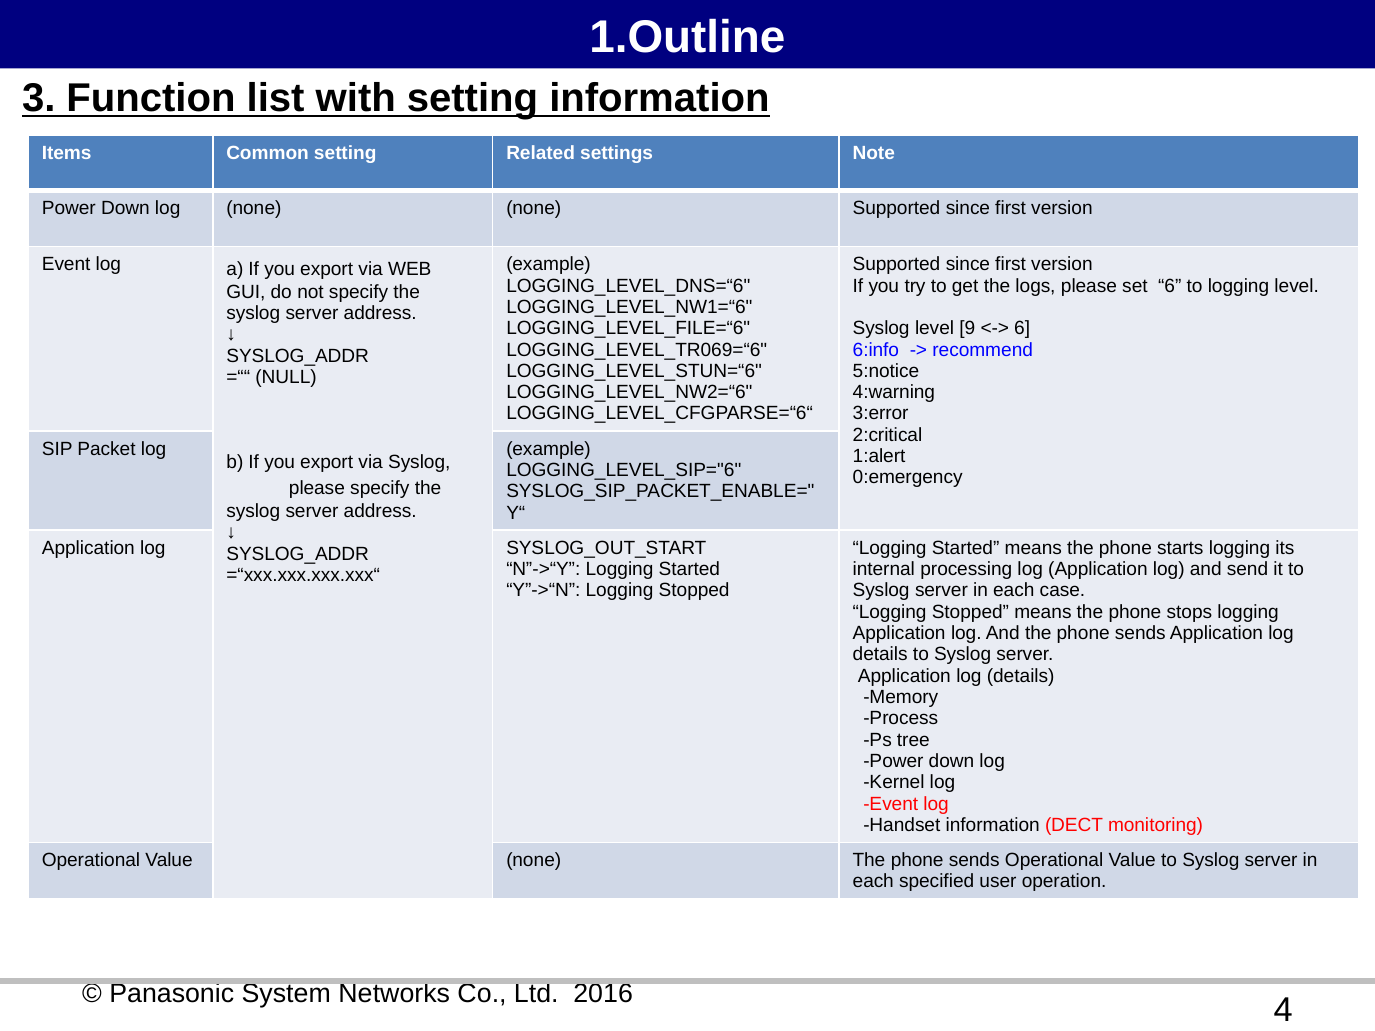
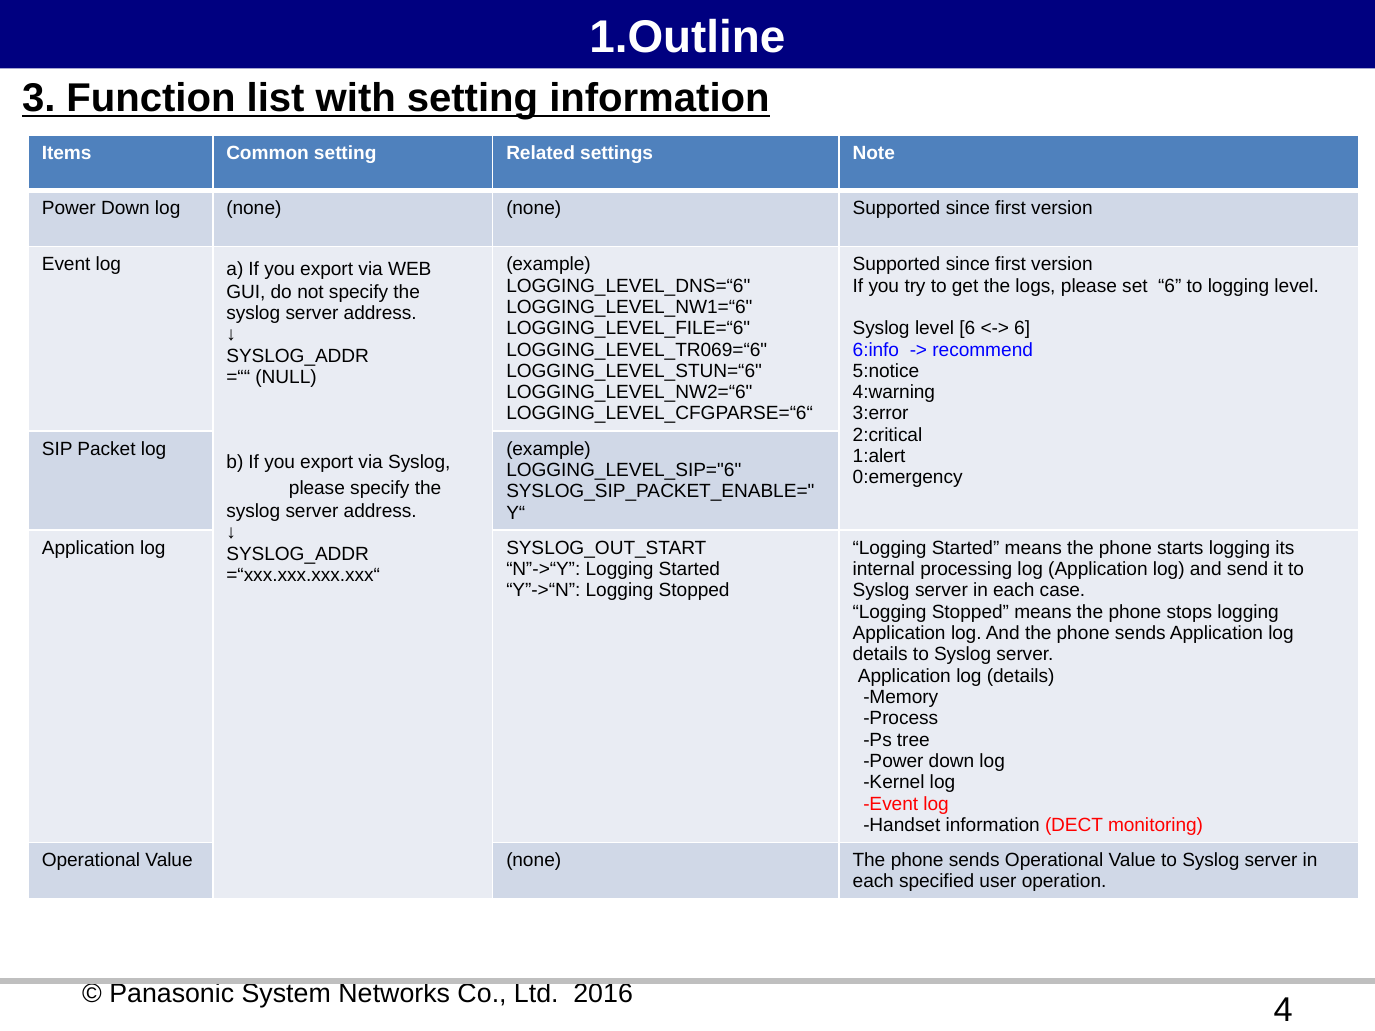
level 9: 9 -> 6
